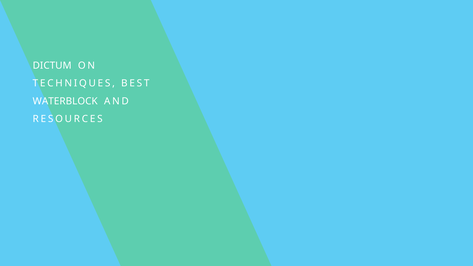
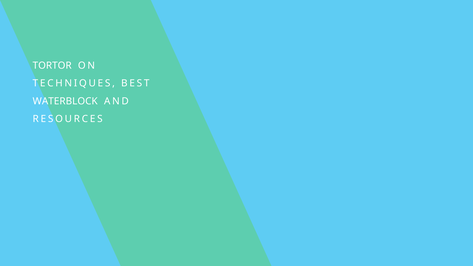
DICTUM: DICTUM -> TORTOR
